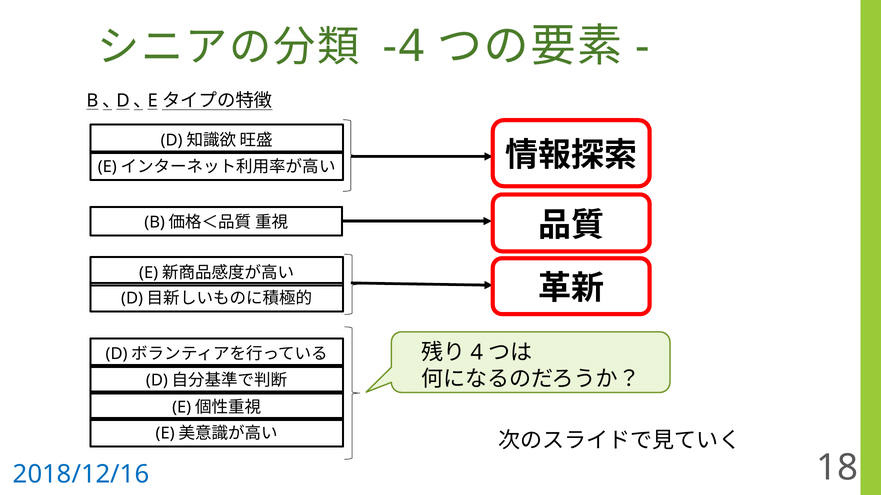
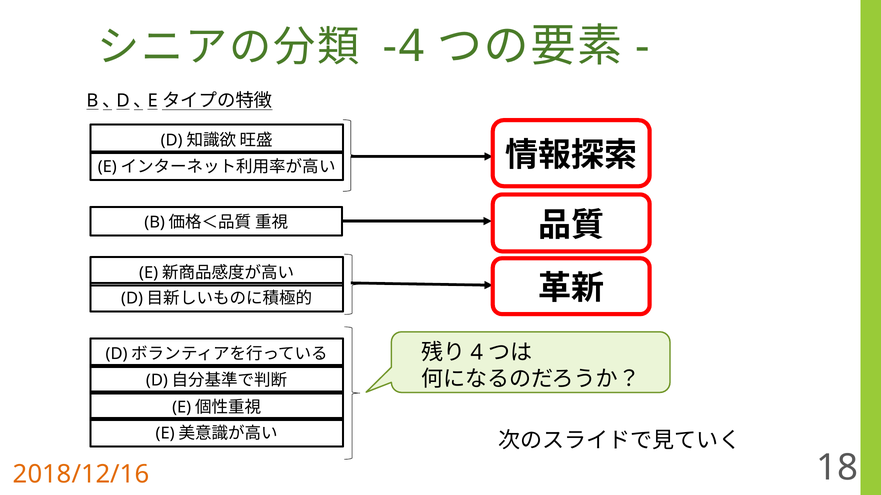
2018/12/16 colour: blue -> orange
